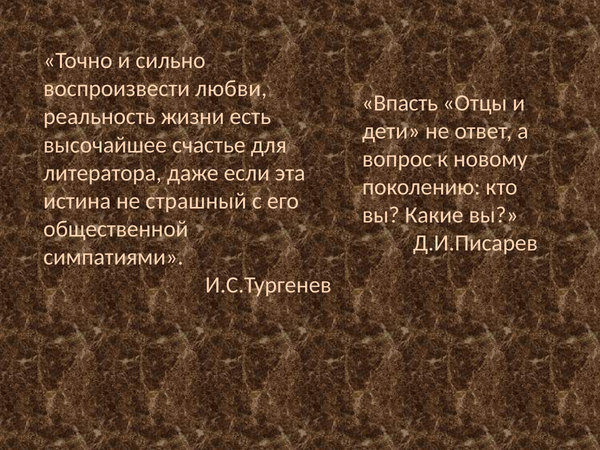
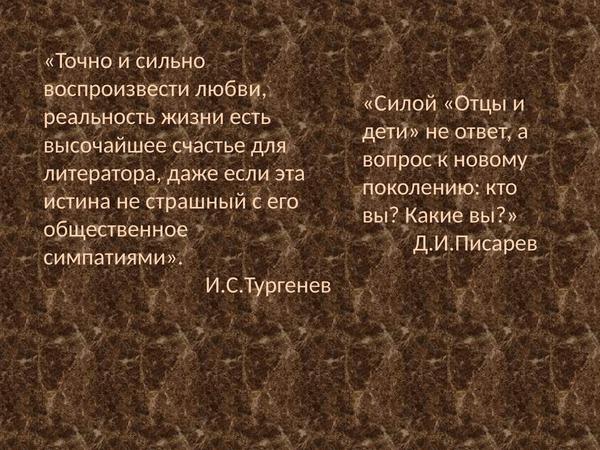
Впасть: Впасть -> Силой
общественной: общественной -> общественное
